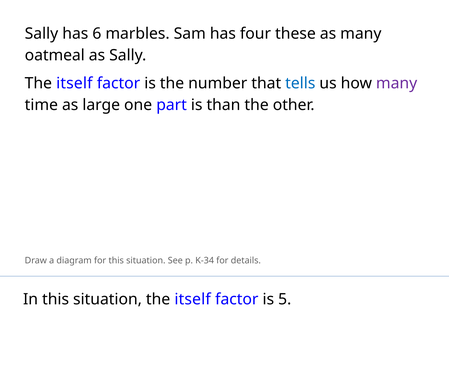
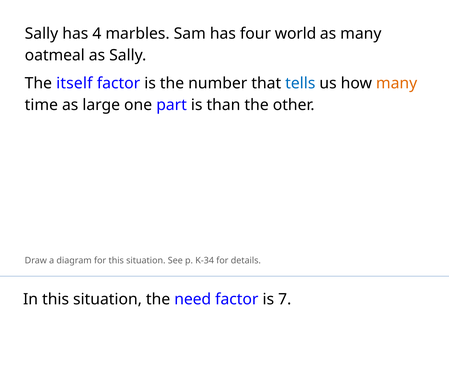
6: 6 -> 4
these: these -> world
many at (397, 83) colour: purple -> orange
situation the itself: itself -> need
5: 5 -> 7
